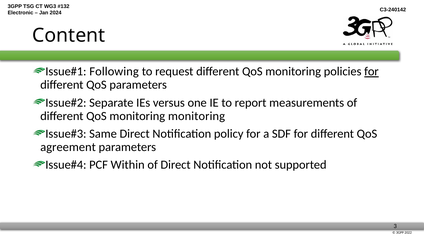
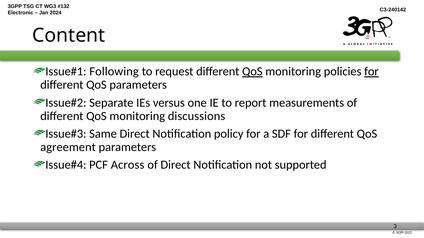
QoS at (252, 72) underline: none -> present
monitoring monitoring: monitoring -> discussions
Within: Within -> Across
